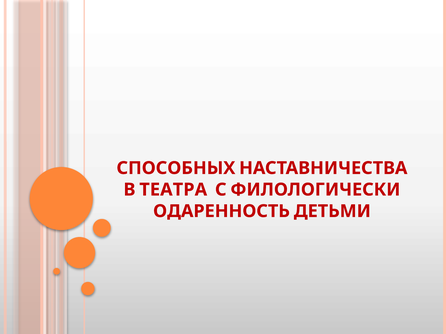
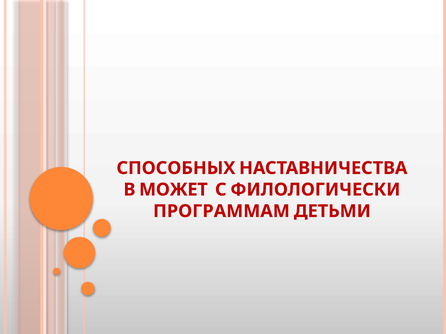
ТЕАТРА: ТЕАТРА -> МОЖЕТ
ОДАРЕННОСТЬ: ОДАРЕННОСТЬ -> ПРОГРАММАМ
